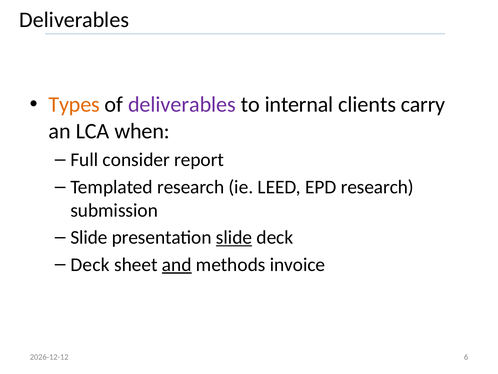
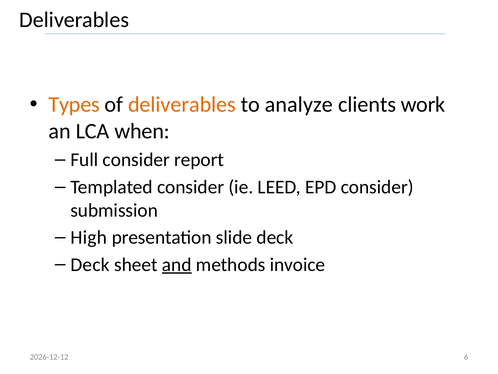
deliverables at (182, 104) colour: purple -> orange
internal: internal -> analyze
carry: carry -> work
Templated research: research -> consider
EPD research: research -> consider
Slide at (89, 237): Slide -> High
slide at (234, 237) underline: present -> none
